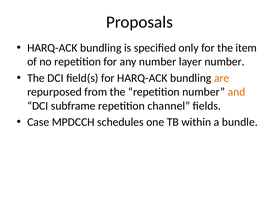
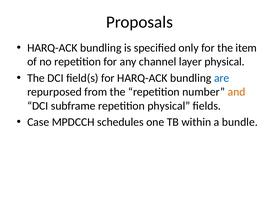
any number: number -> channel
layer number: number -> physical
are colour: orange -> blue
repetition channel: channel -> physical
